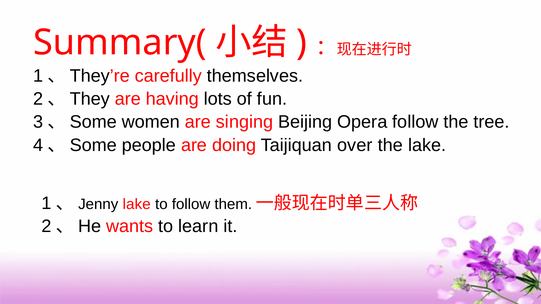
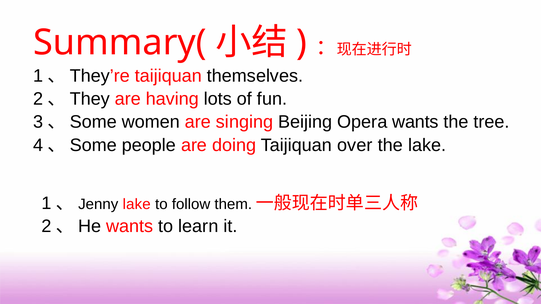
1、They’re carefully: carefully -> taijiquan
Opera follow: follow -> wants
